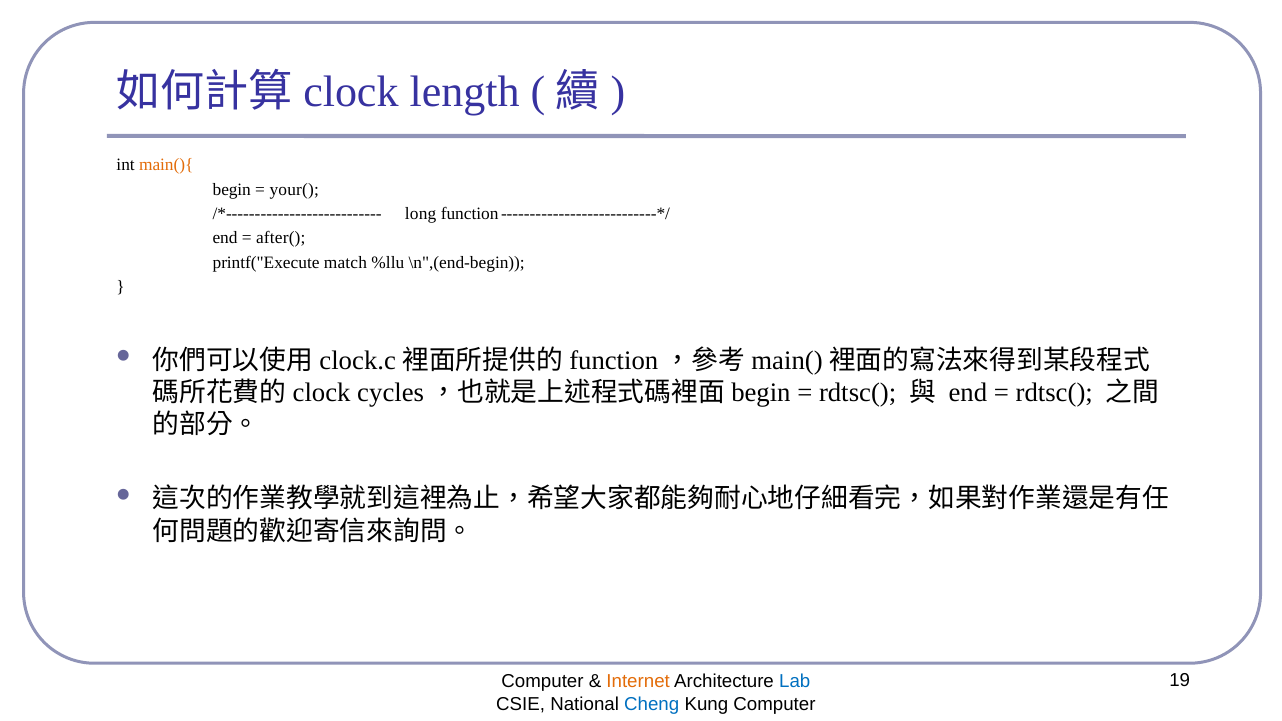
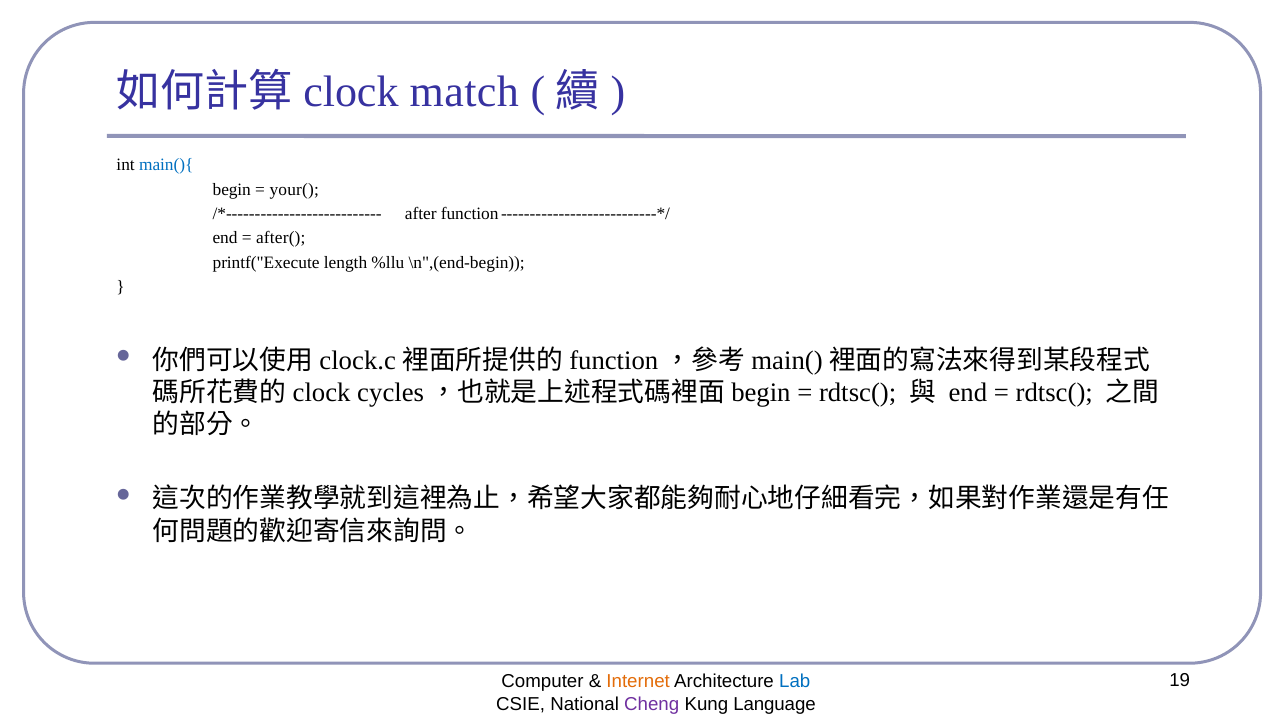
length: length -> match
main(){ colour: orange -> blue
long: long -> after
match: match -> length
Cheng colour: blue -> purple
Kung Computer: Computer -> Language
